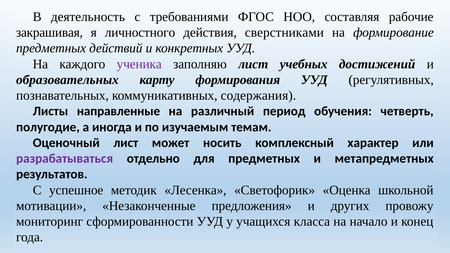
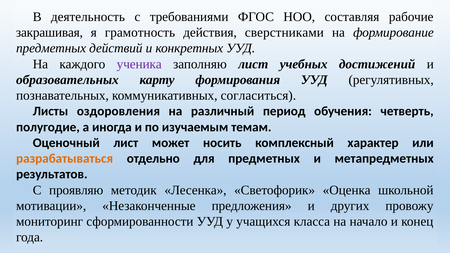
личностного: личностного -> грамотность
содержания: содержания -> согласиться
направленные: направленные -> оздоровления
разрабатываться colour: purple -> orange
успешное: успешное -> проявляю
